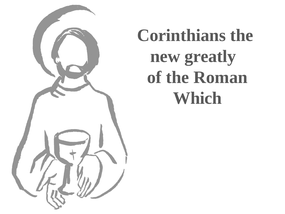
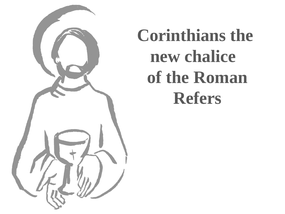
greatly: greatly -> chalice
Which: Which -> Refers
